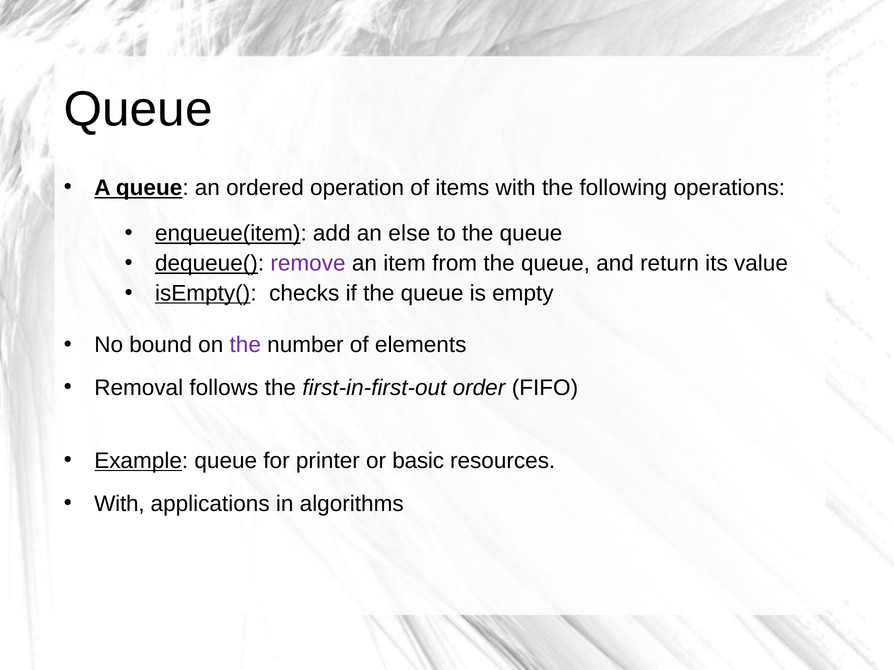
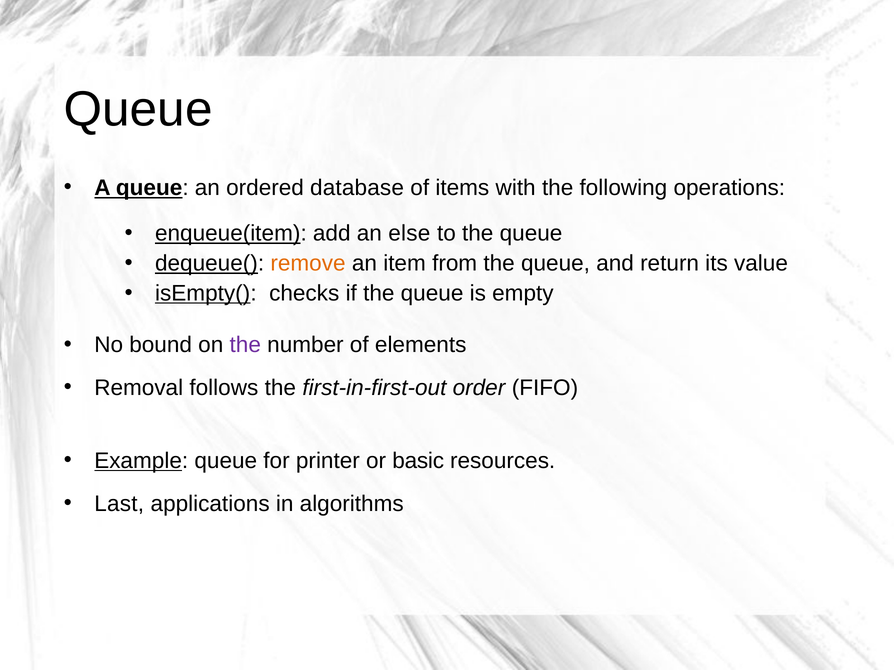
operation: operation -> database
remove colour: purple -> orange
With at (119, 504): With -> Last
